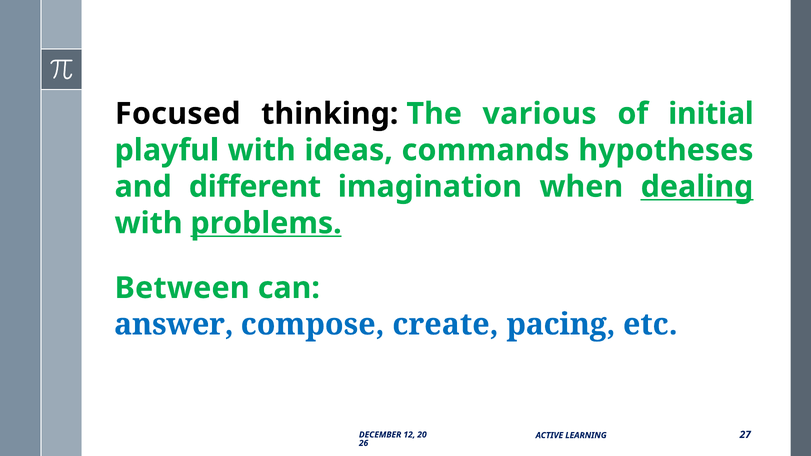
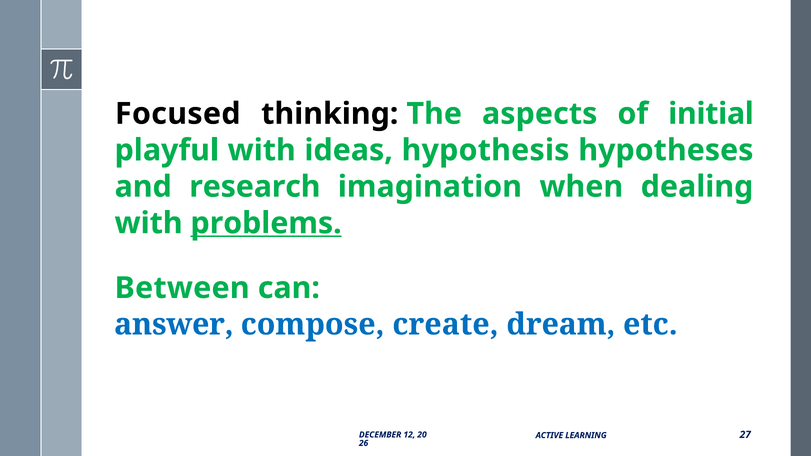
various: various -> aspects
commands: commands -> hypothesis
different: different -> research
dealing underline: present -> none
pacing: pacing -> dream
